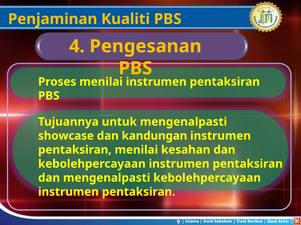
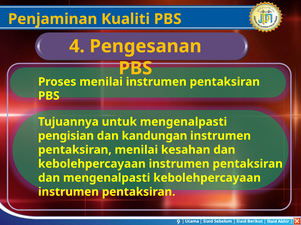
showcase: showcase -> pengisian
